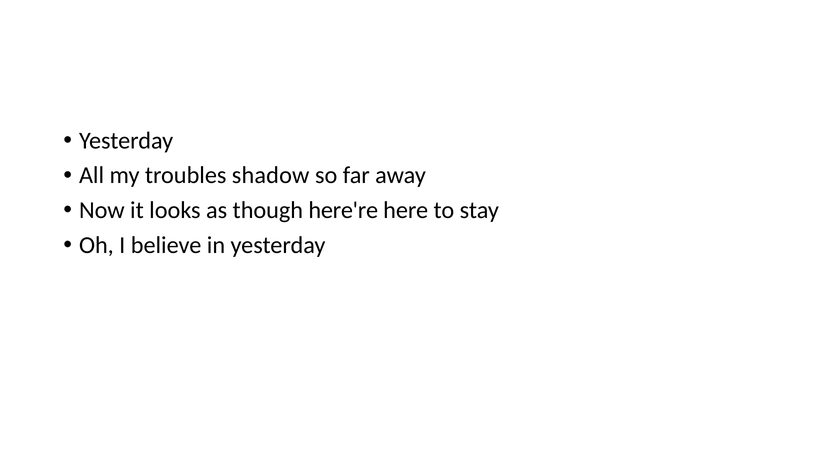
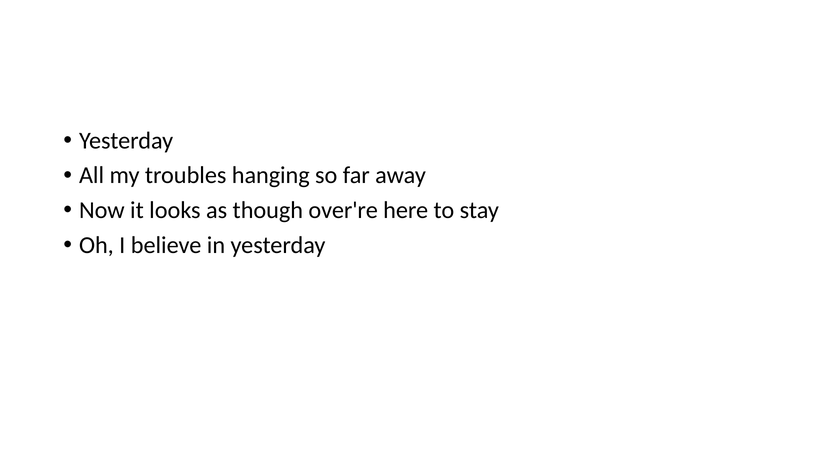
shadow: shadow -> hanging
here're: here're -> over're
